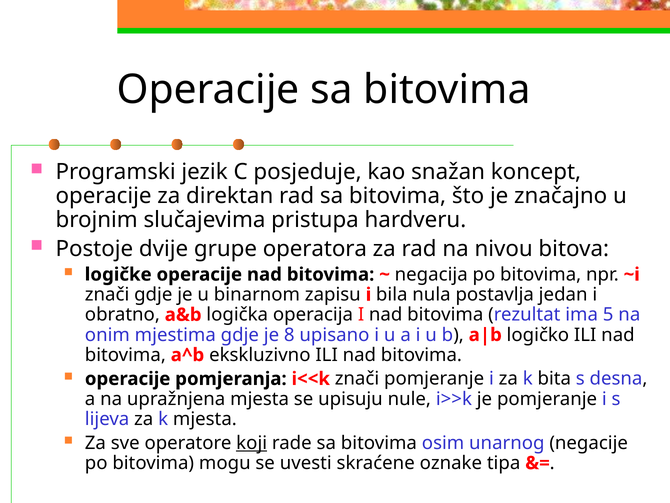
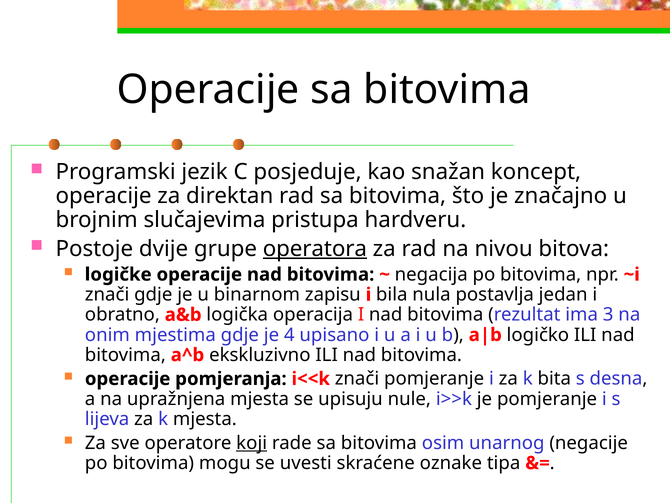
operatora underline: none -> present
5: 5 -> 3
8: 8 -> 4
